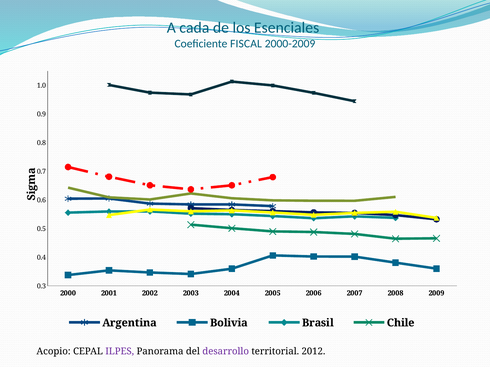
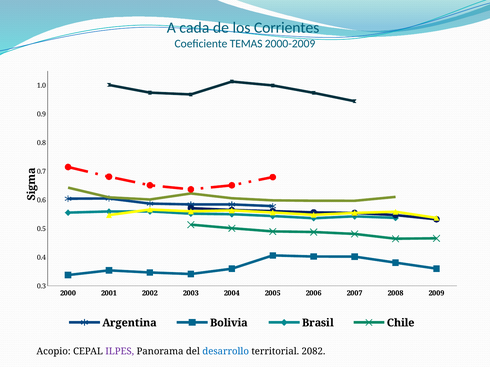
Esenciales: Esenciales -> Corrientes
FISCAL: FISCAL -> TEMAS
desarrollo colour: purple -> blue
2012: 2012 -> 2082
